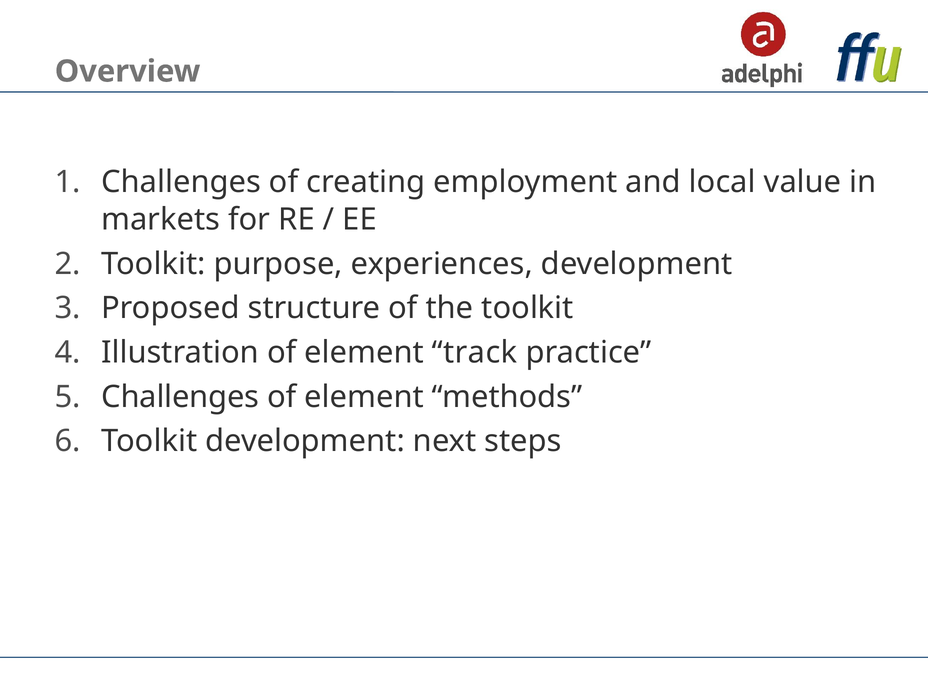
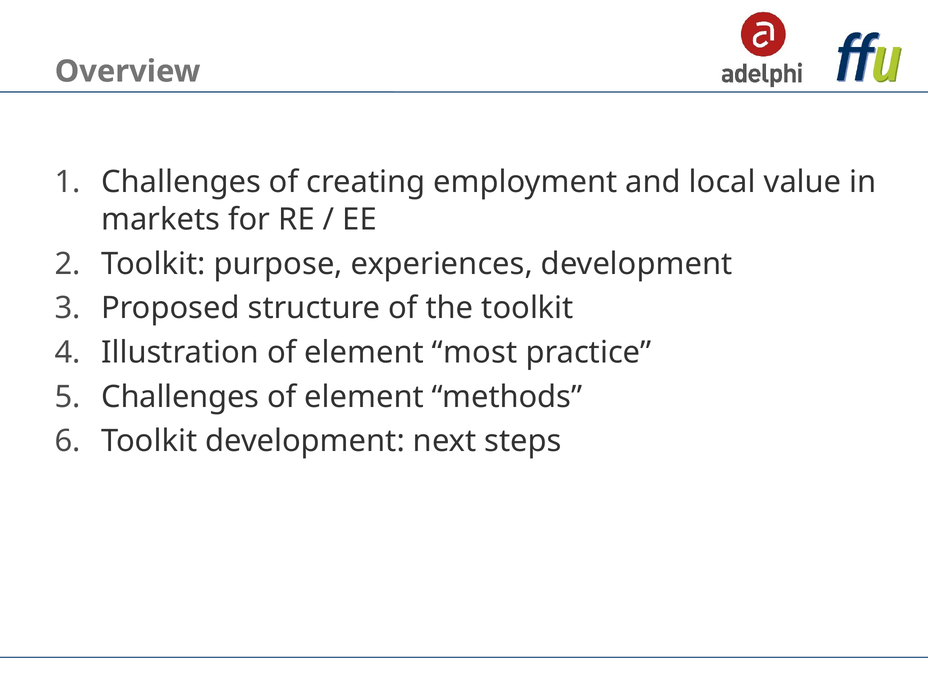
track: track -> most
